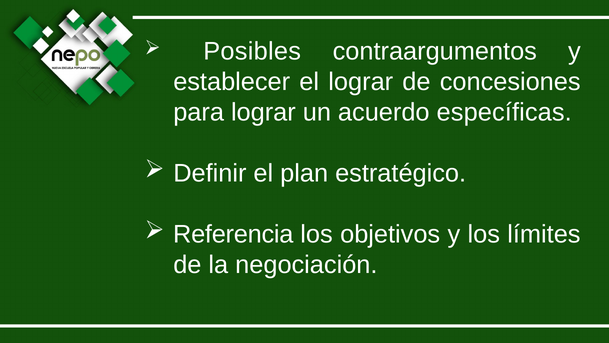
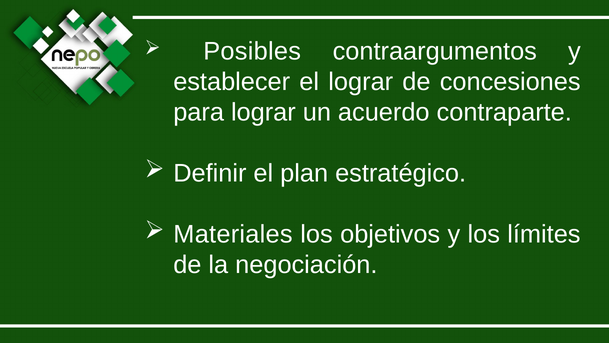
específicas: específicas -> contraparte
Referencia: Referencia -> Materiales
